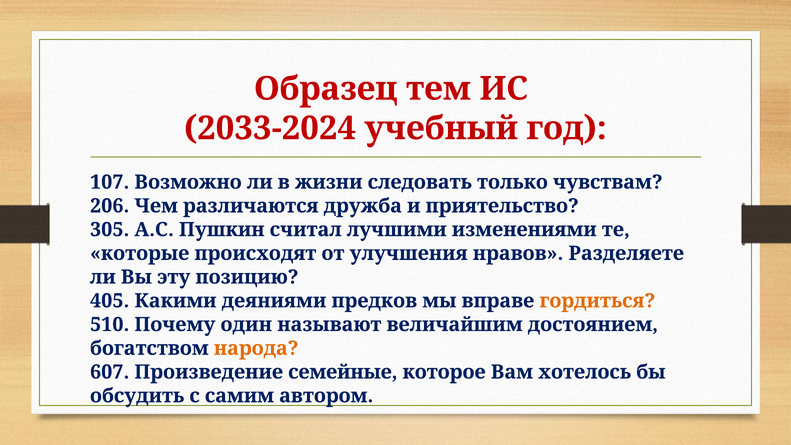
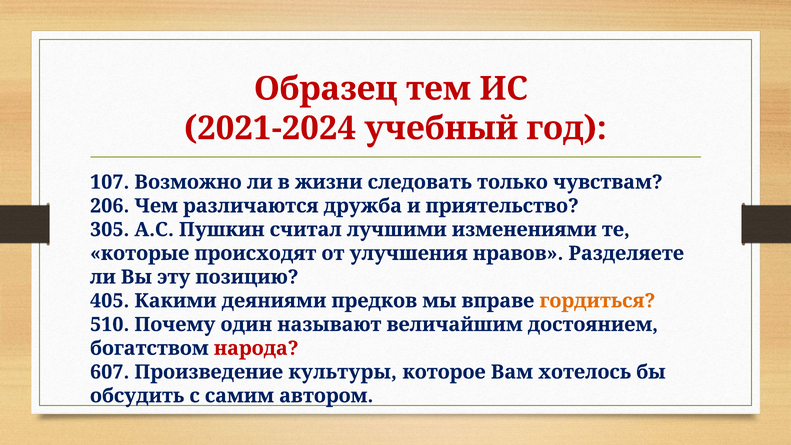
2033-2024: 2033-2024 -> 2021-2024
народа colour: orange -> red
семейные: семейные -> культуры
